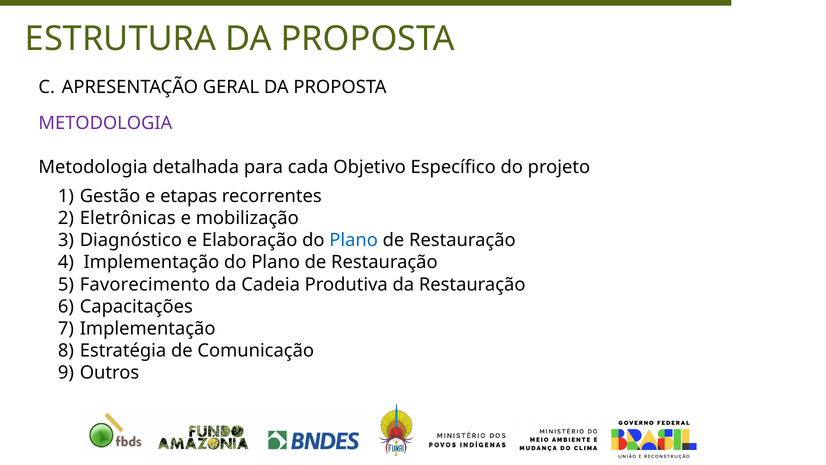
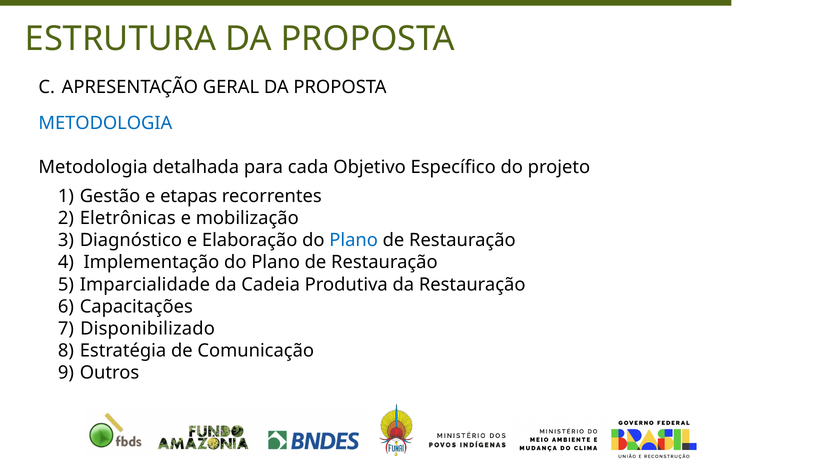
METODOLOGIA at (105, 123) colour: purple -> blue
Favorecimento: Favorecimento -> Imparcialidade
Implementação at (148, 328): Implementação -> Disponibilizado
